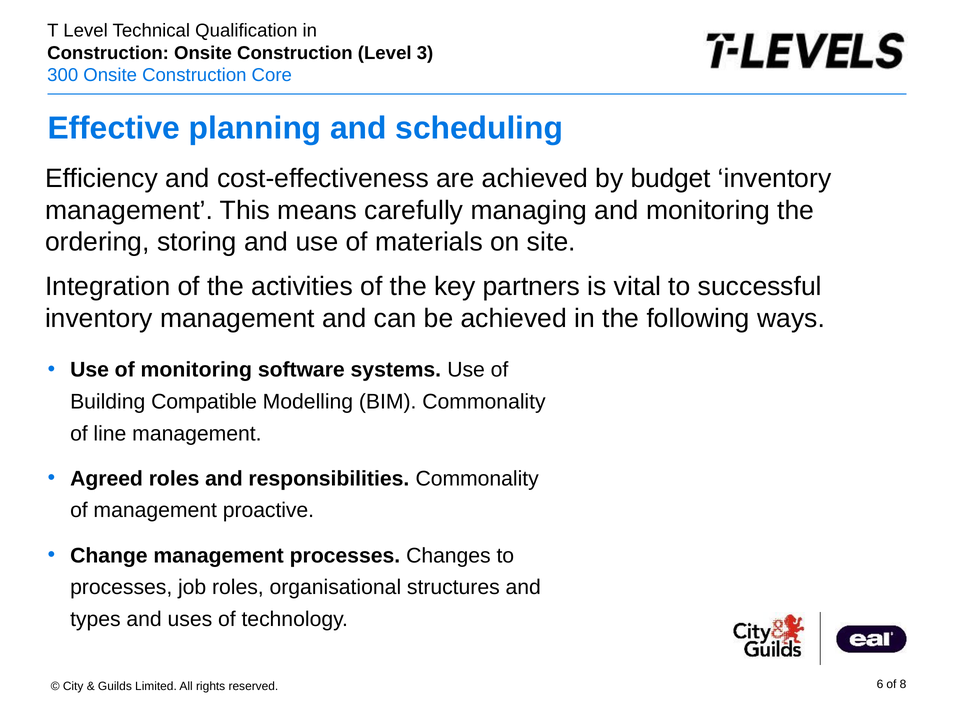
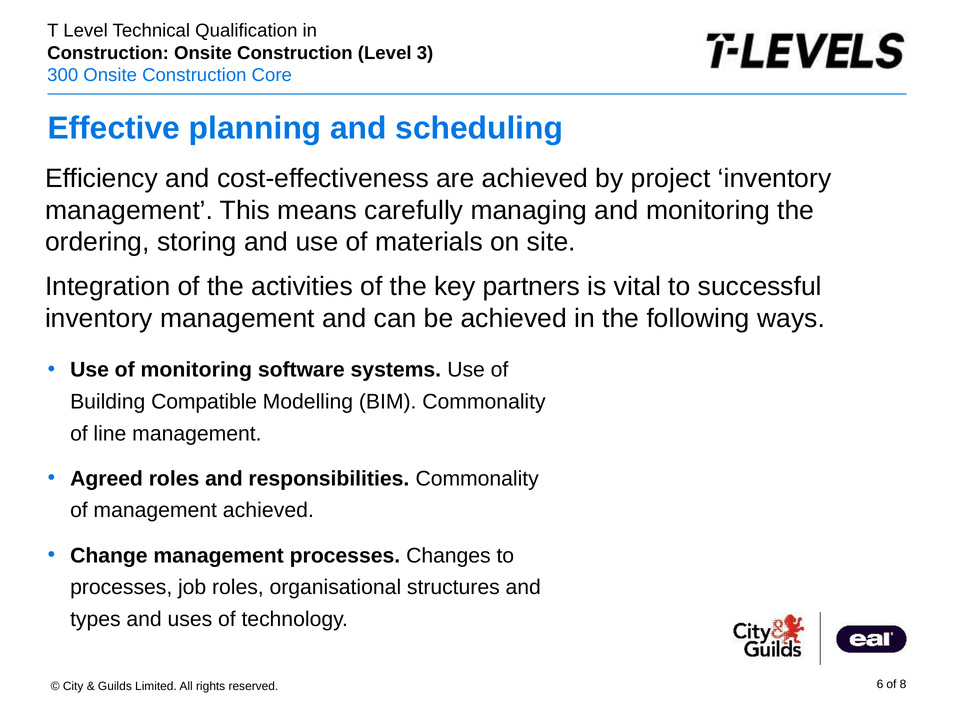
budget: budget -> project
management proactive: proactive -> achieved
